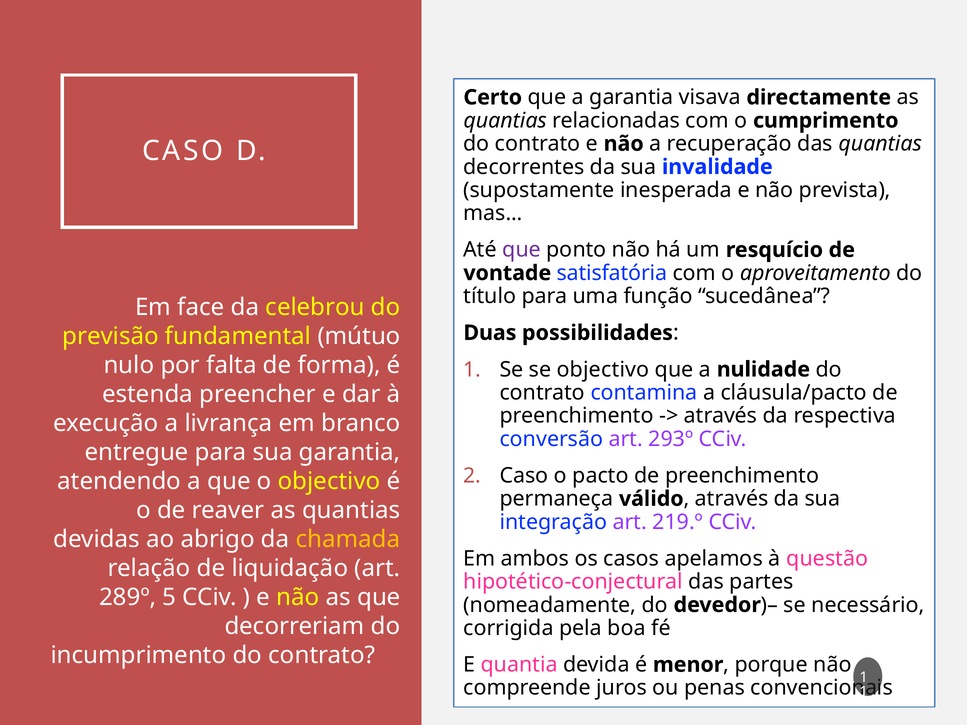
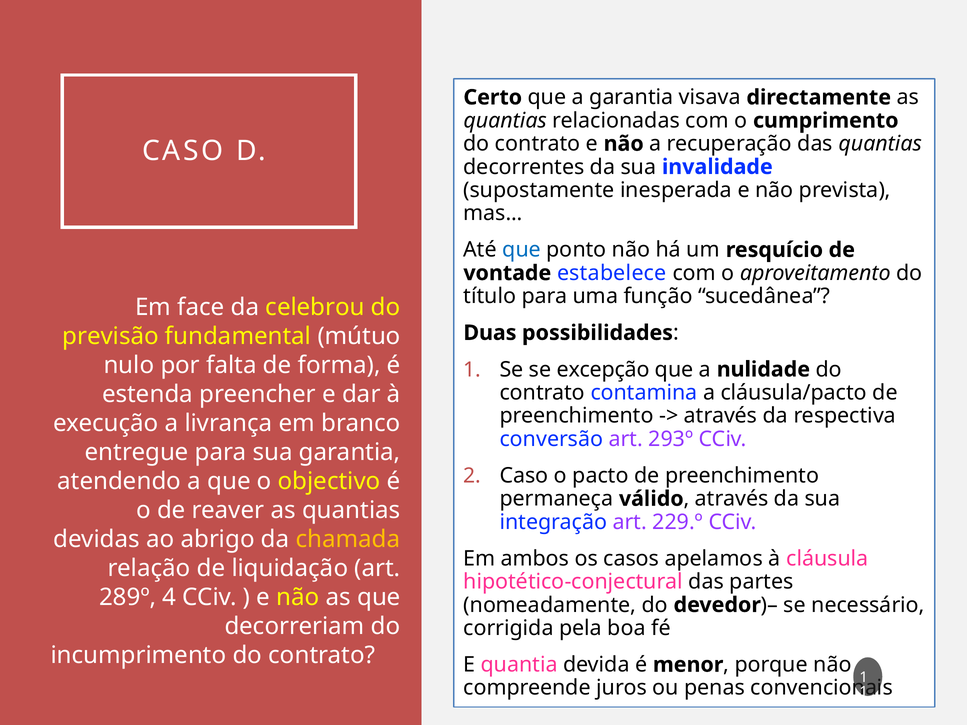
que at (522, 250) colour: purple -> blue
satisfatória: satisfatória -> estabelece
se objectivo: objectivo -> excepção
219.º: 219.º -> 229.º
questão: questão -> cláusula
5: 5 -> 4
